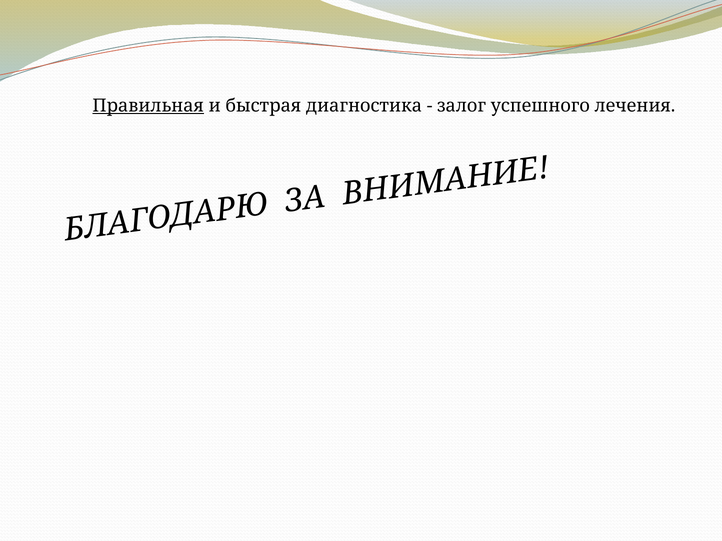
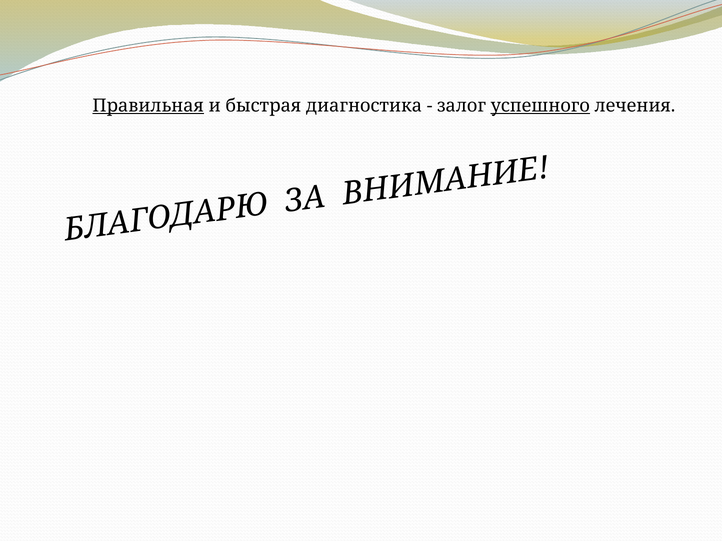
успешного underline: none -> present
